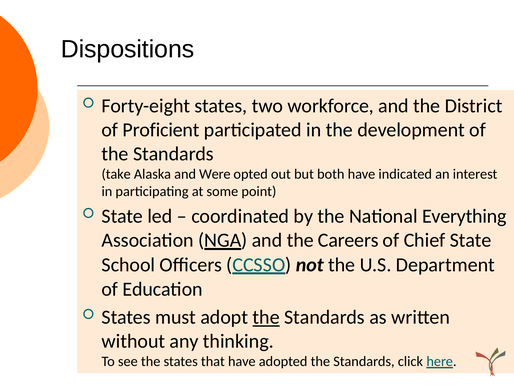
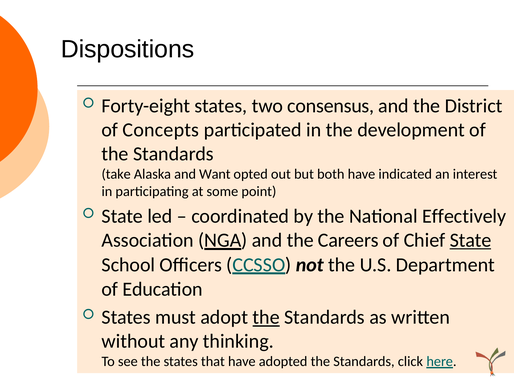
workforce: workforce -> consensus
Proficient: Proficient -> Concepts
Were: Were -> Want
Everything: Everything -> Effectively
State at (471, 240) underline: none -> present
